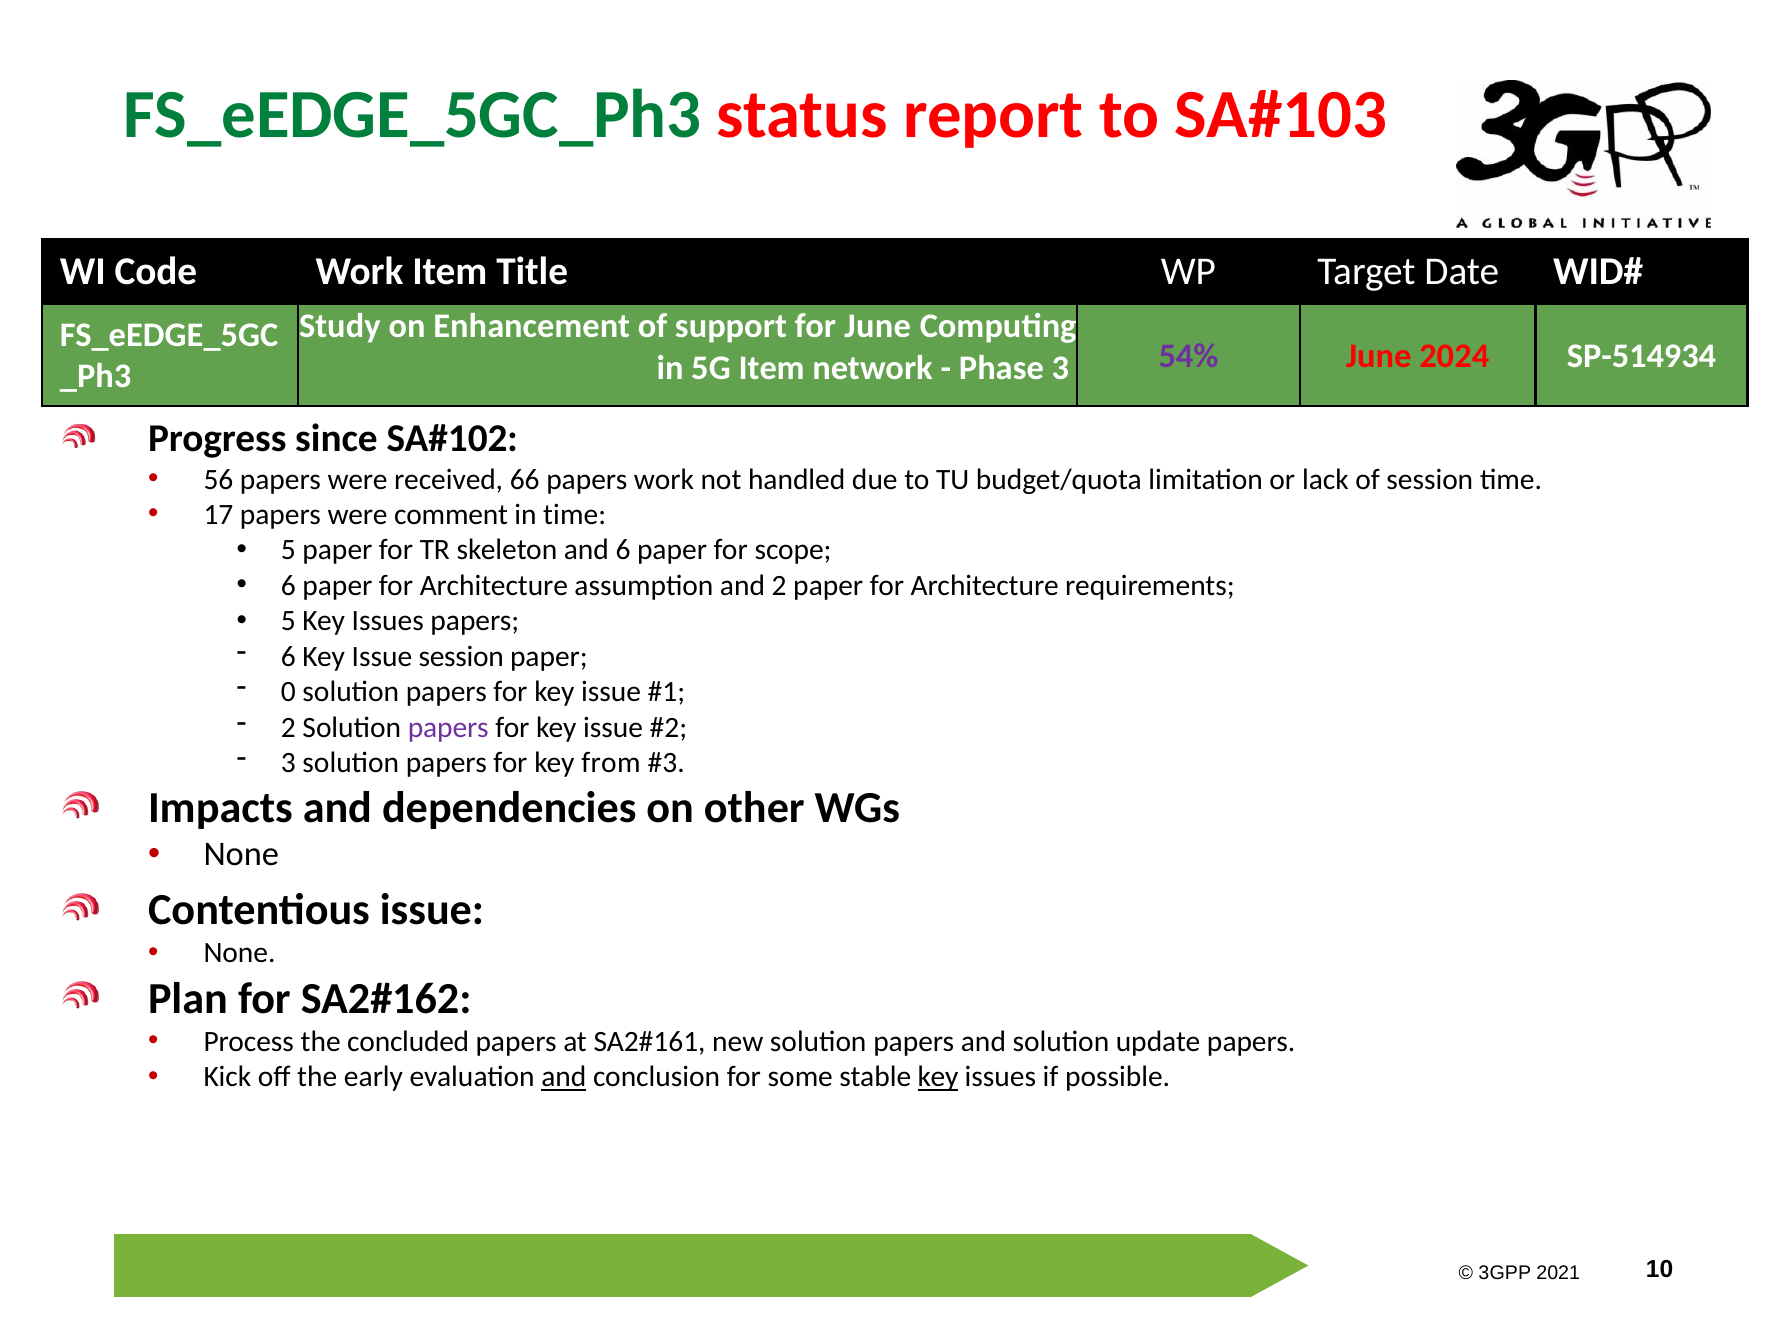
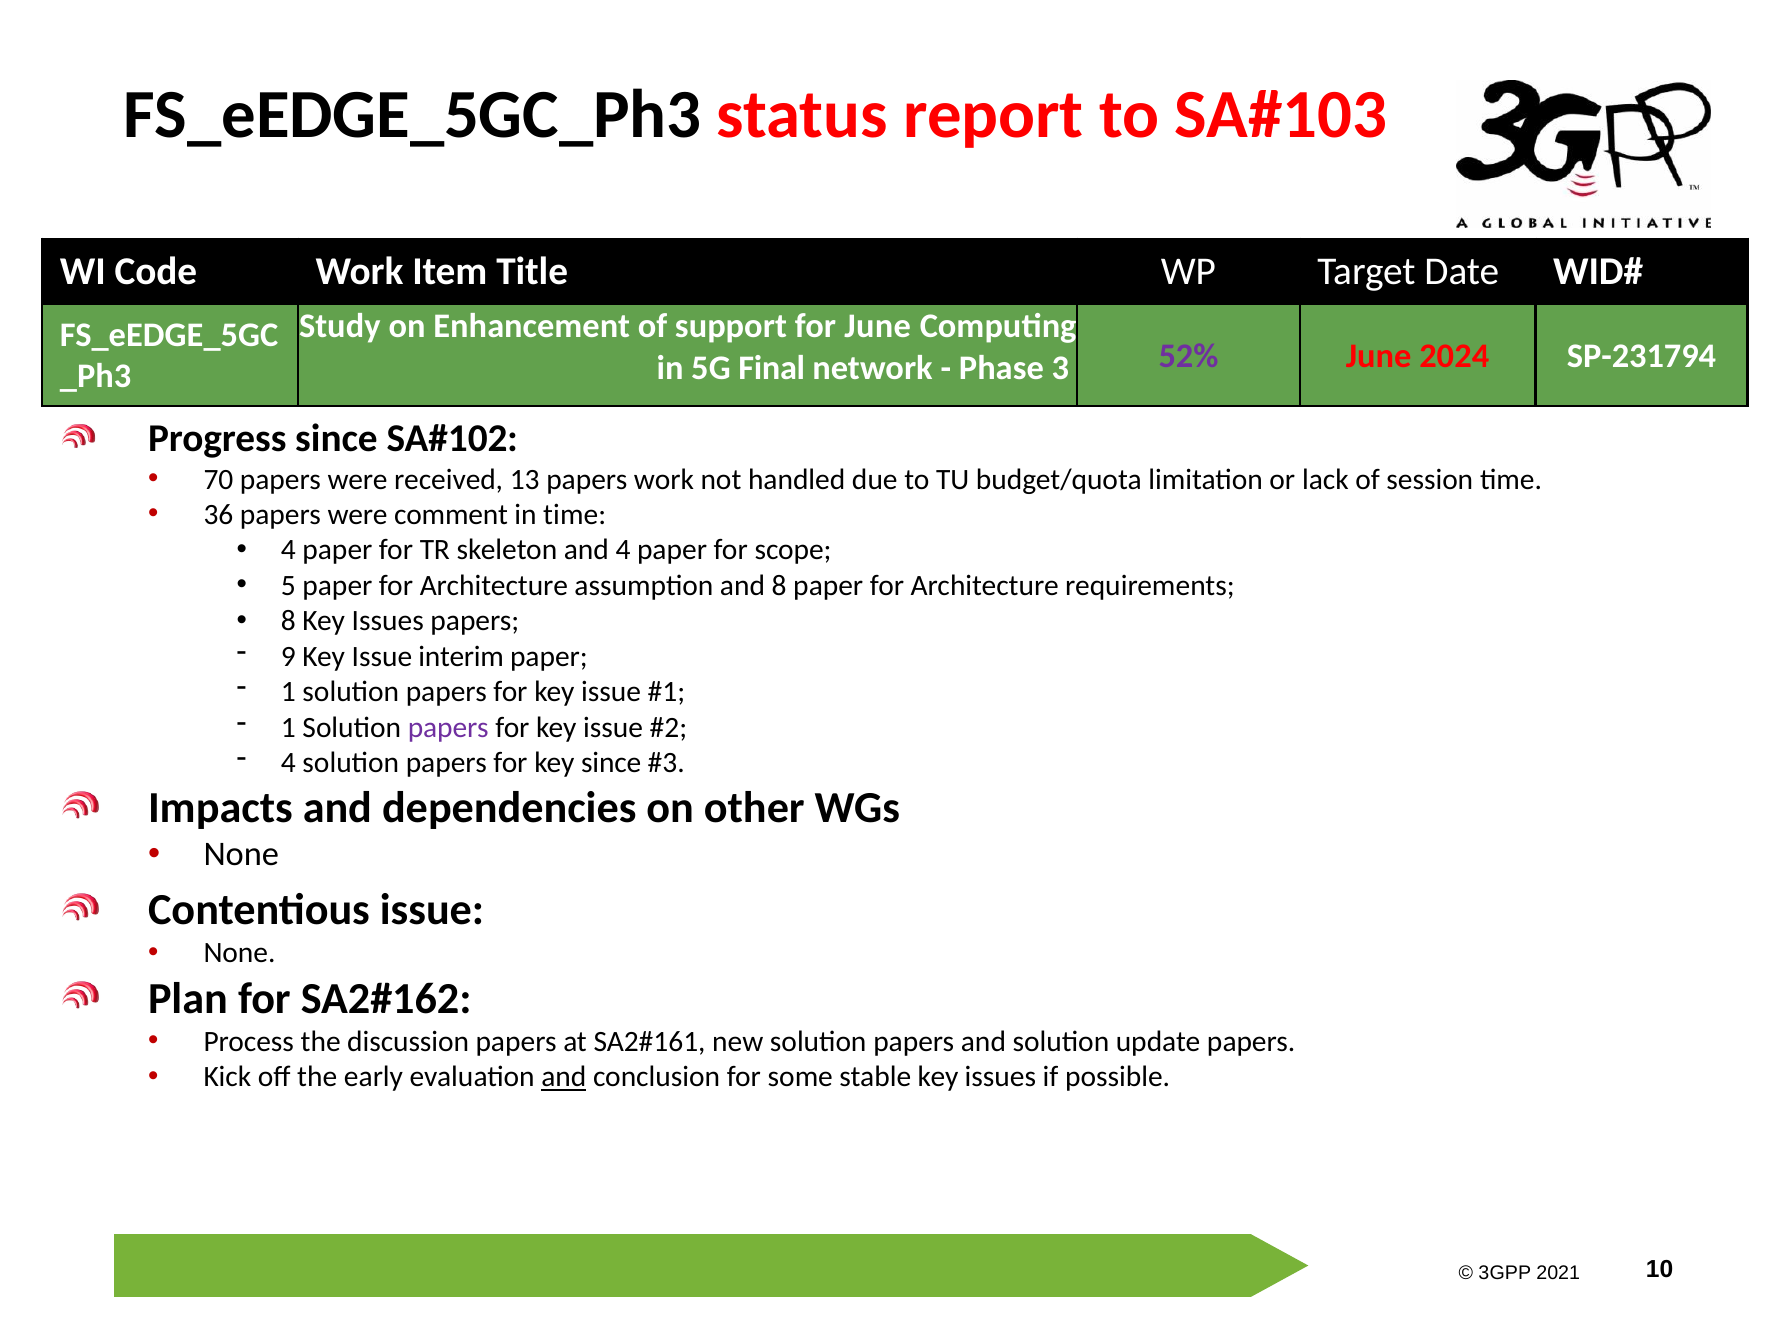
FS_eEDGE_5GC_Ph3 colour: green -> black
5G Item: Item -> Final
54%: 54% -> 52%
SP-514934: SP-514934 -> SP-231794
56: 56 -> 70
66: 66 -> 13
17: 17 -> 36
5 at (288, 550): 5 -> 4
and 6: 6 -> 4
6 at (288, 585): 6 -> 5
and 2: 2 -> 8
5 at (288, 621): 5 -> 8
6 at (288, 656): 6 -> 9
Issue session: session -> interim
0 at (288, 692): 0 -> 1
2 at (288, 727): 2 -> 1
3 at (288, 762): 3 -> 4
key from: from -> since
concluded: concluded -> discussion
key at (938, 1077) underline: present -> none
